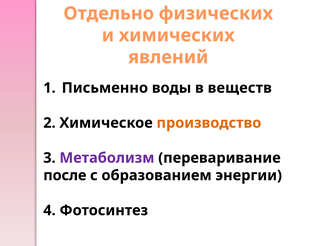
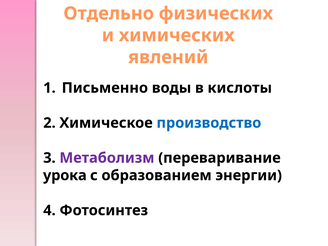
веществ: веществ -> кислоты
производство colour: orange -> blue
после: после -> урока
